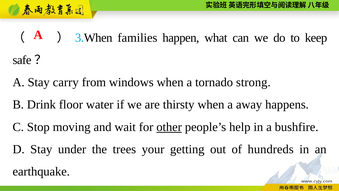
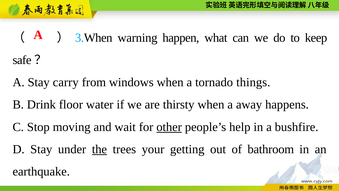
families: families -> warning
strong: strong -> things
the underline: none -> present
hundreds: hundreds -> bathroom
